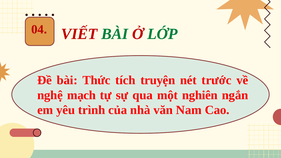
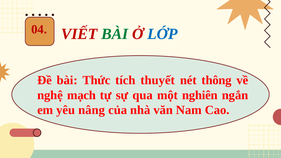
LỚP colour: green -> blue
truyện: truyện -> thuyết
trước: trước -> thông
trình: trình -> nâng
